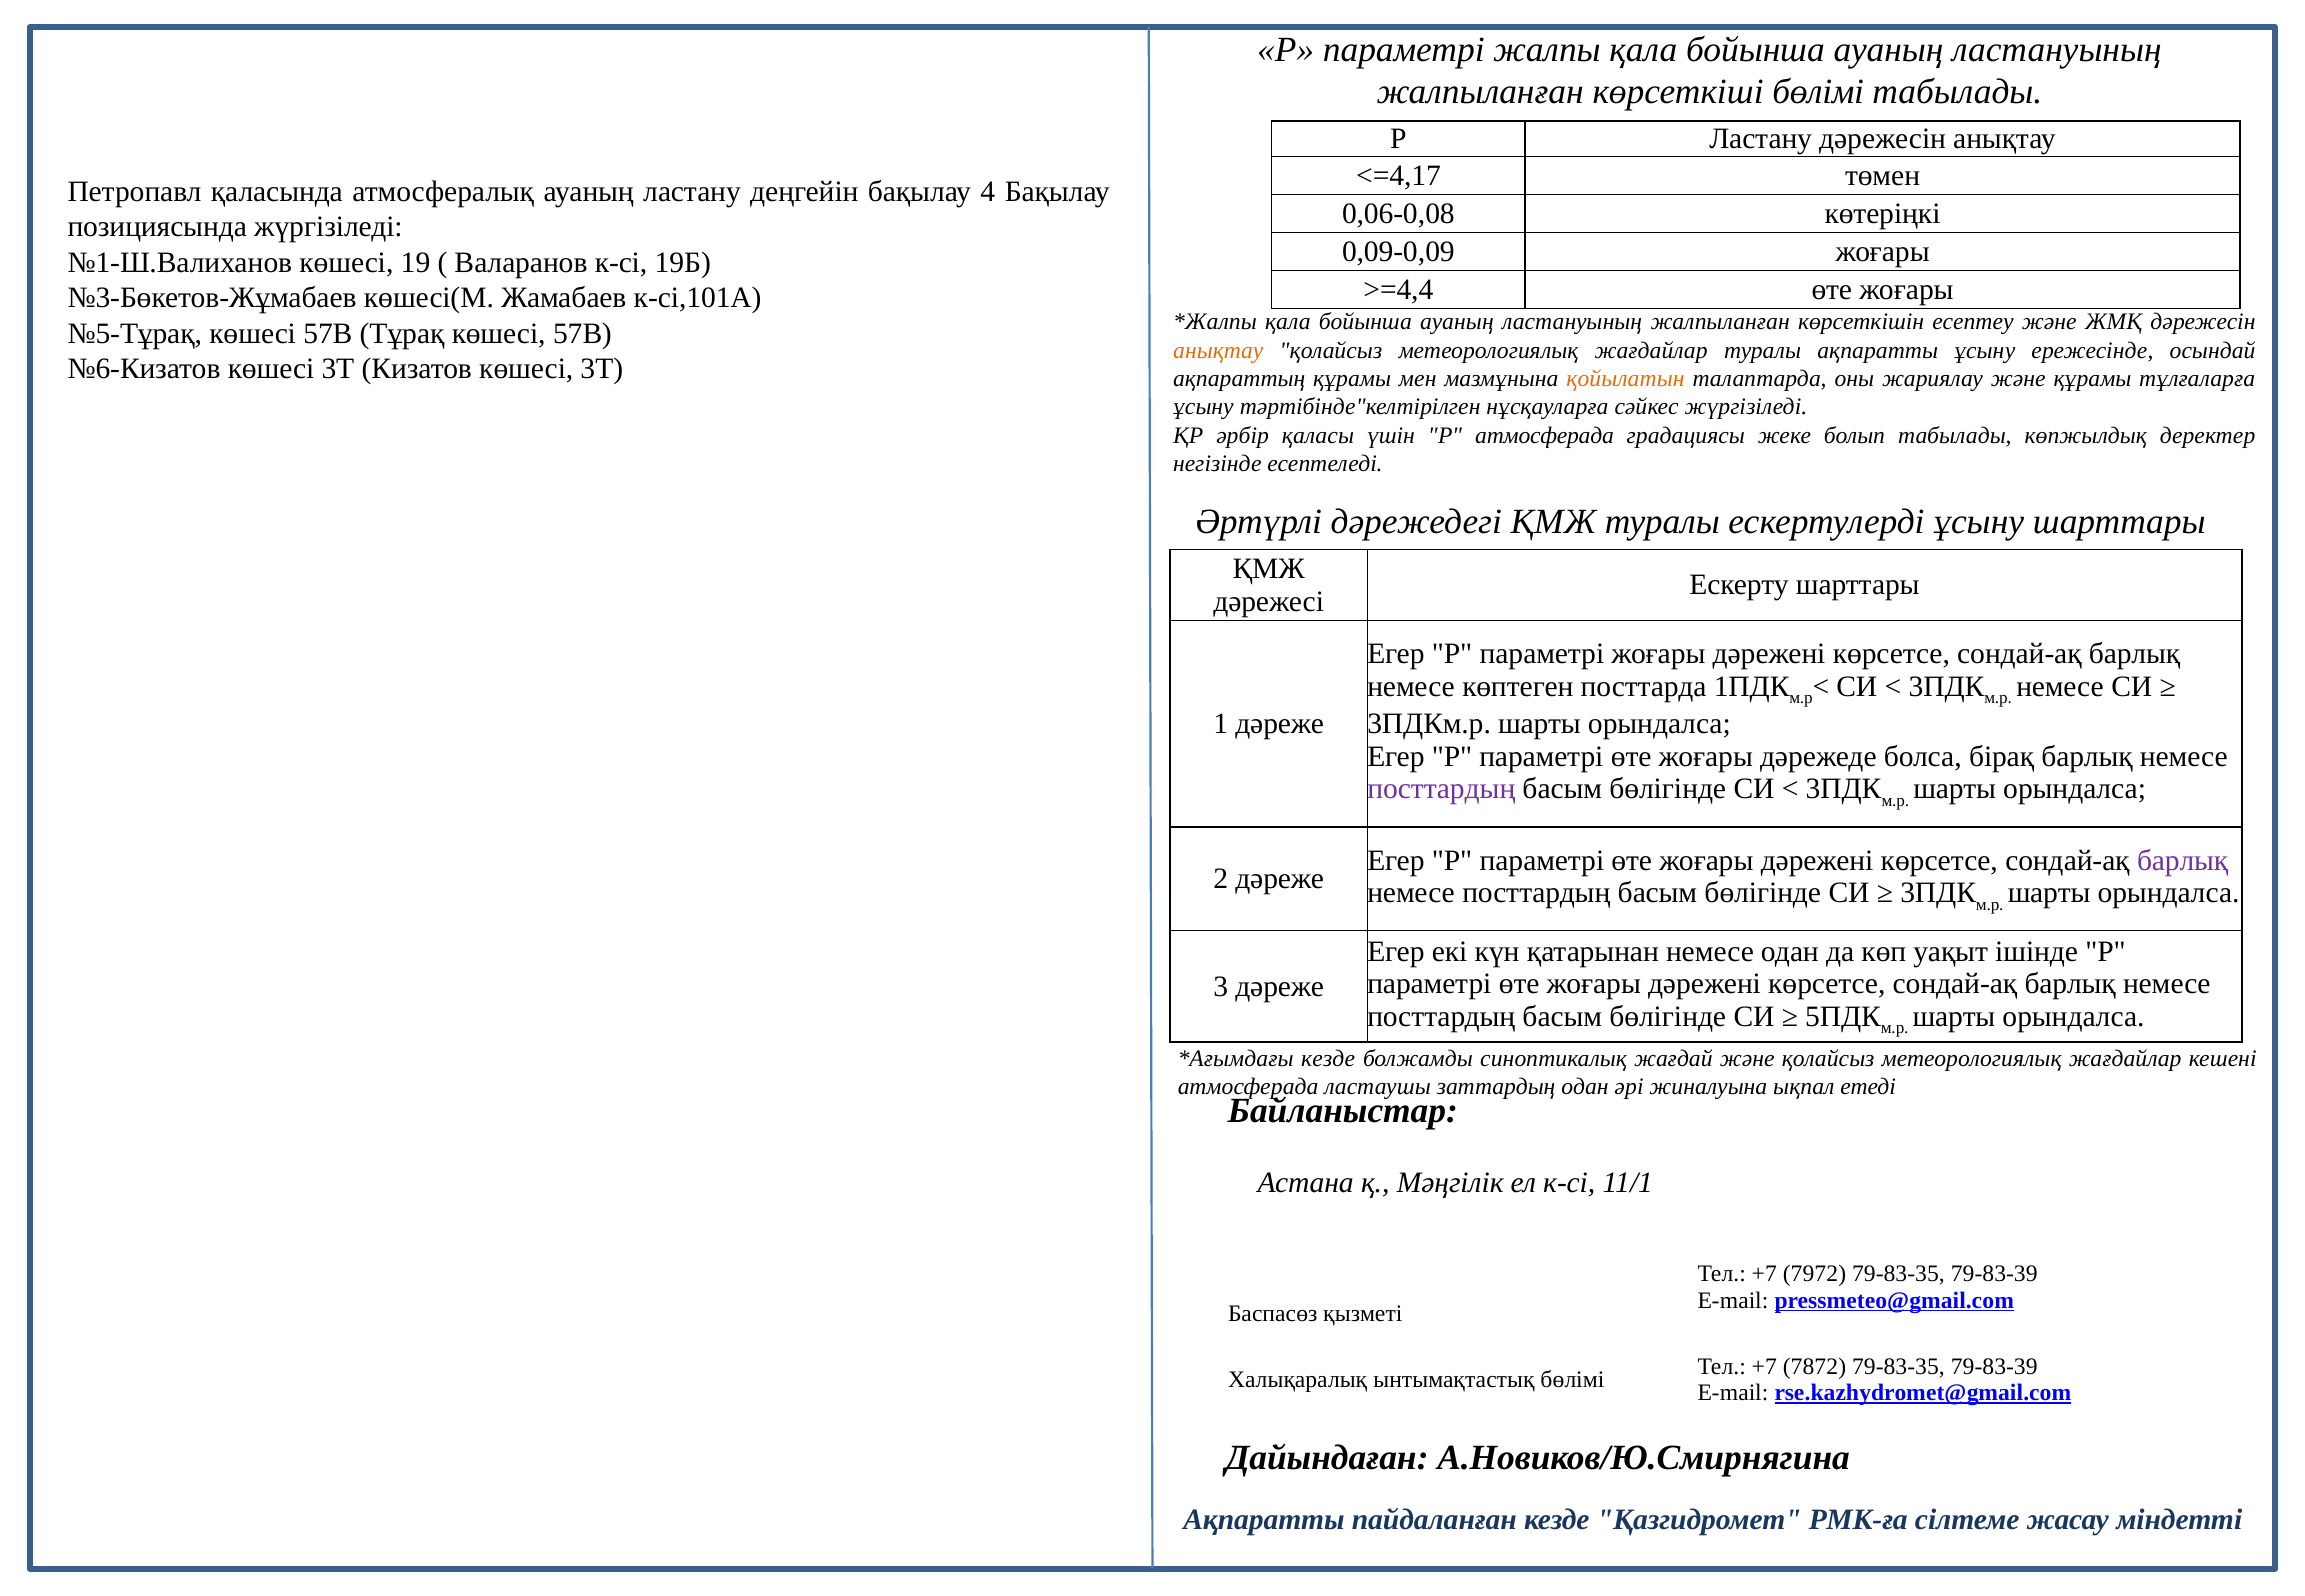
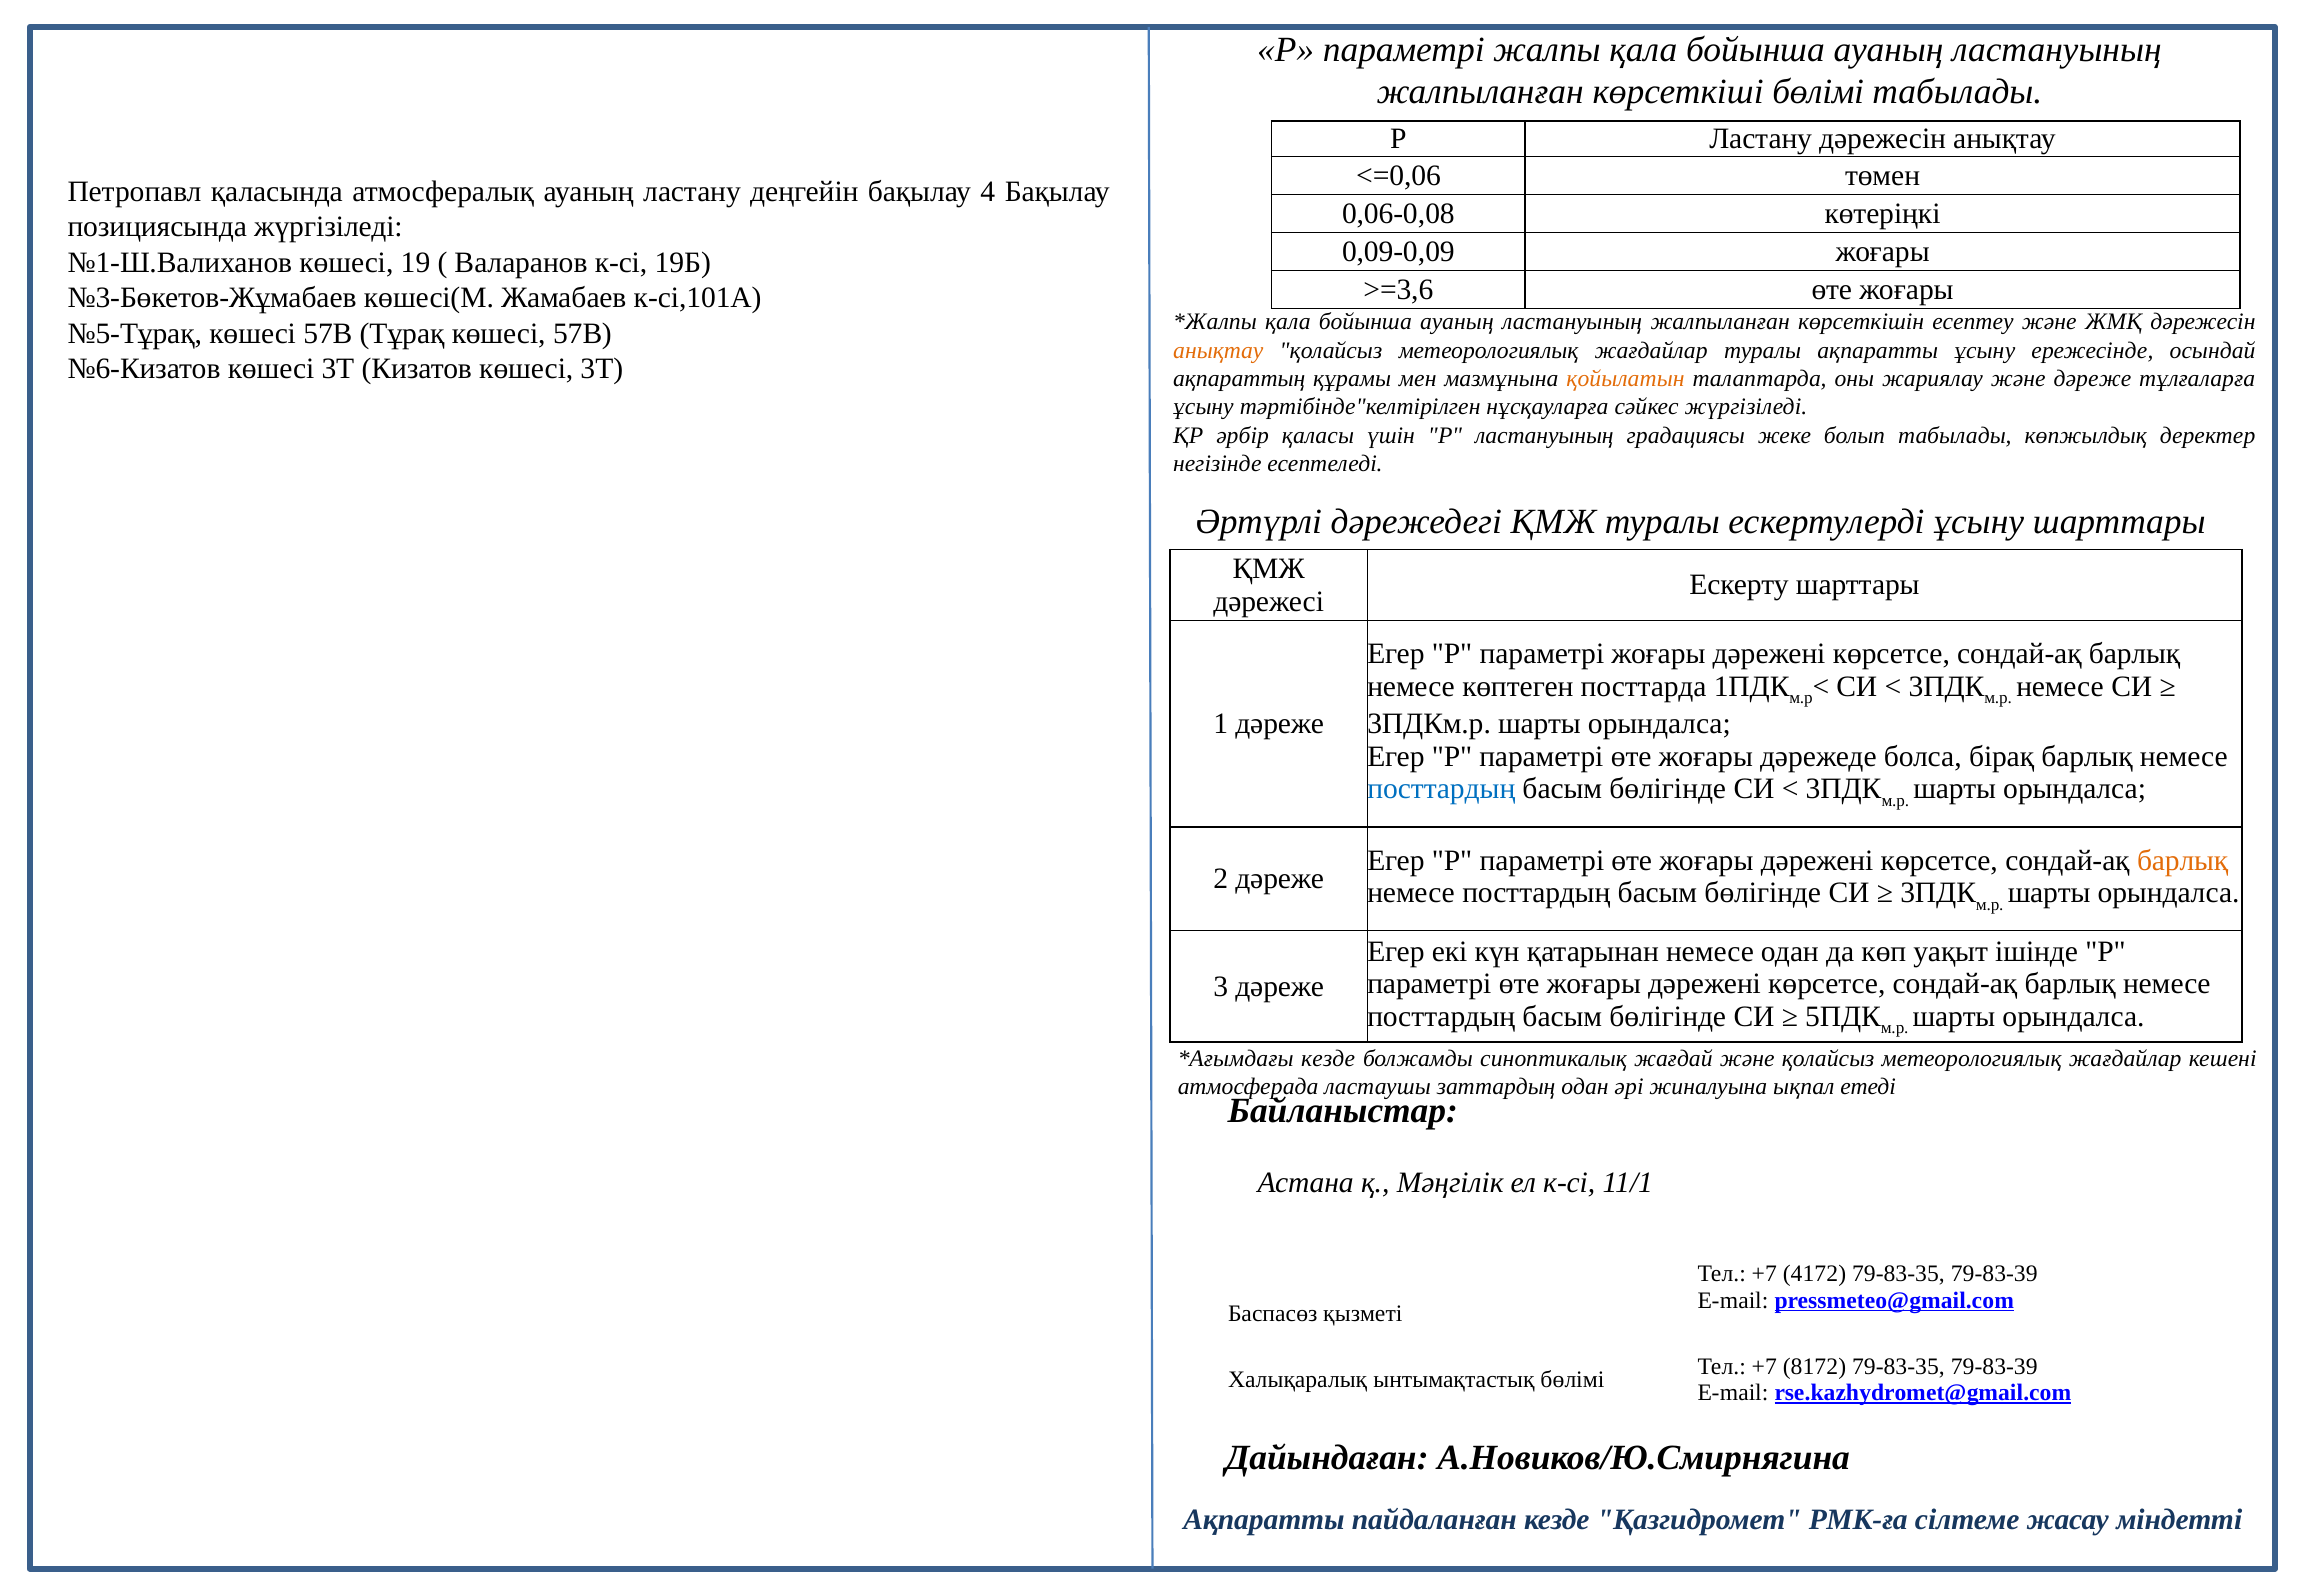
<=4,17: <=4,17 -> <=0,06
>=4,4: >=4,4 -> >=3,6
және құрамы: құрамы -> дәреже
Р атмосферада: атмосферада -> ластануының
посттардың at (1441, 789) colour: purple -> blue
барлық at (2183, 860) colour: purple -> orange
7972: 7972 -> 4172
7872: 7872 -> 8172
